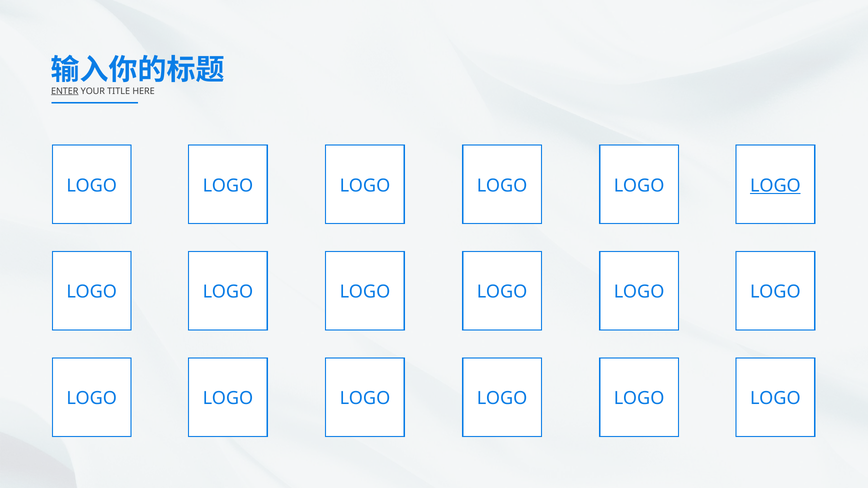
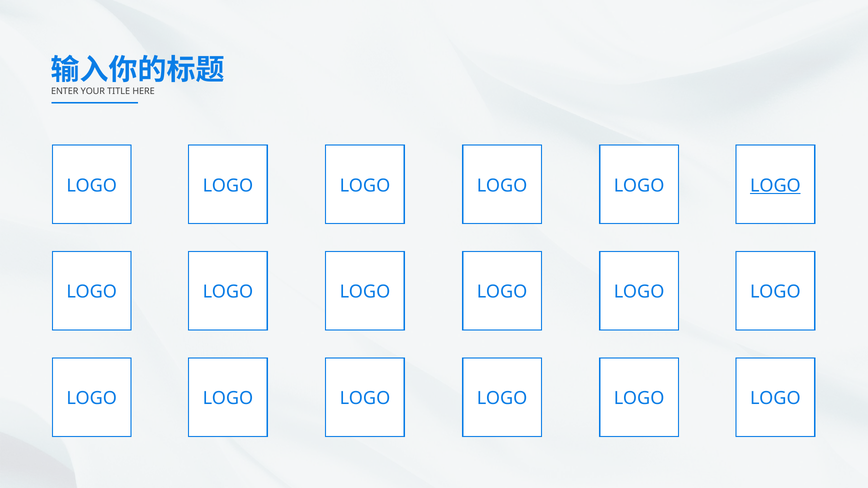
ENTER underline: present -> none
